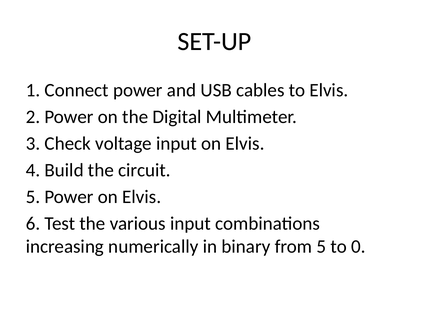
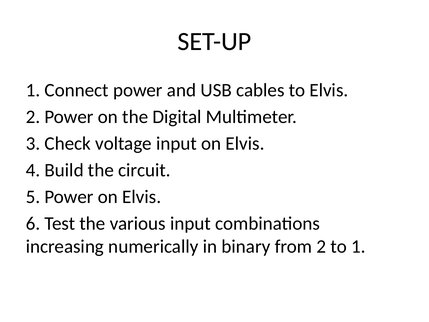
from 5: 5 -> 2
to 0: 0 -> 1
